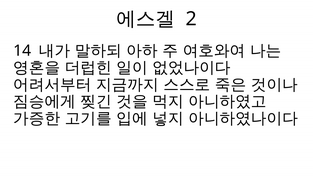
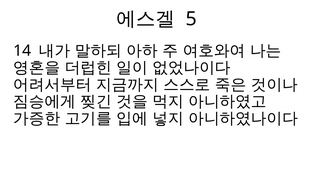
2: 2 -> 5
